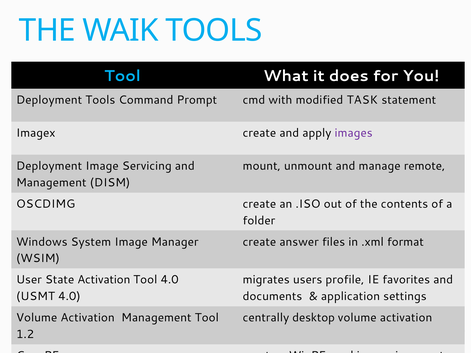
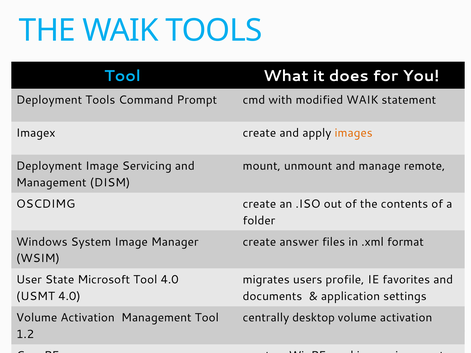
modified TASK: TASK -> WAIK
images colour: purple -> orange
State Activation: Activation -> Microsoft
